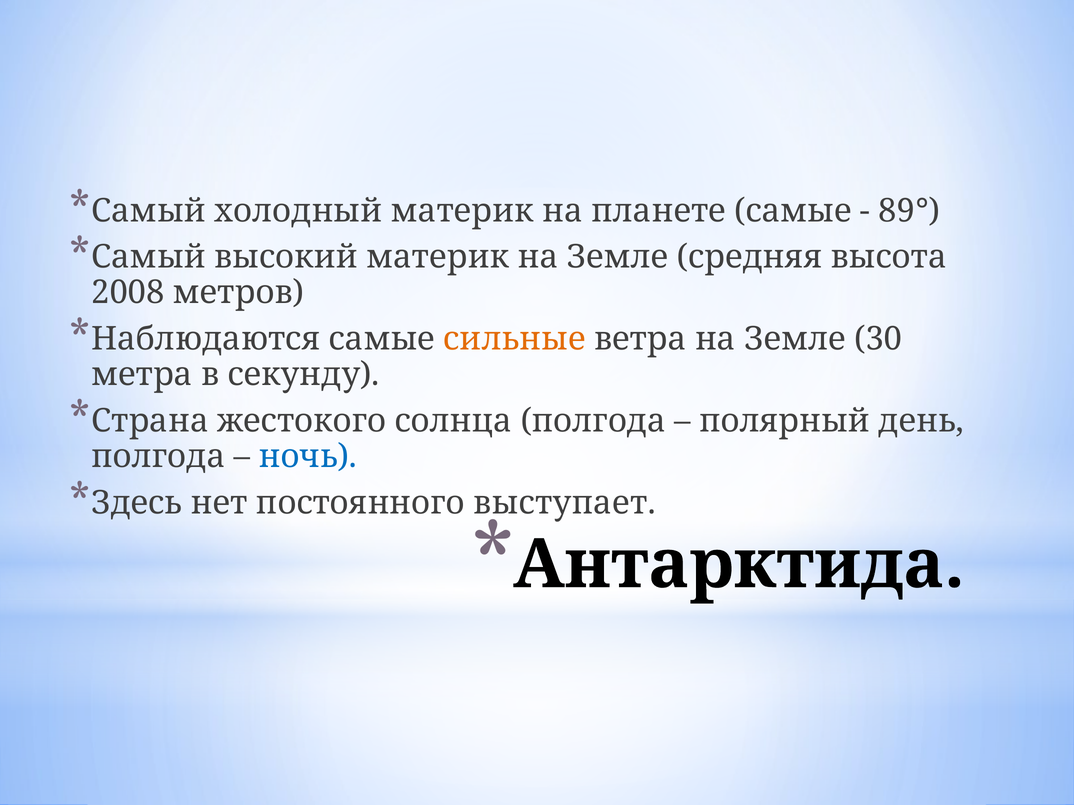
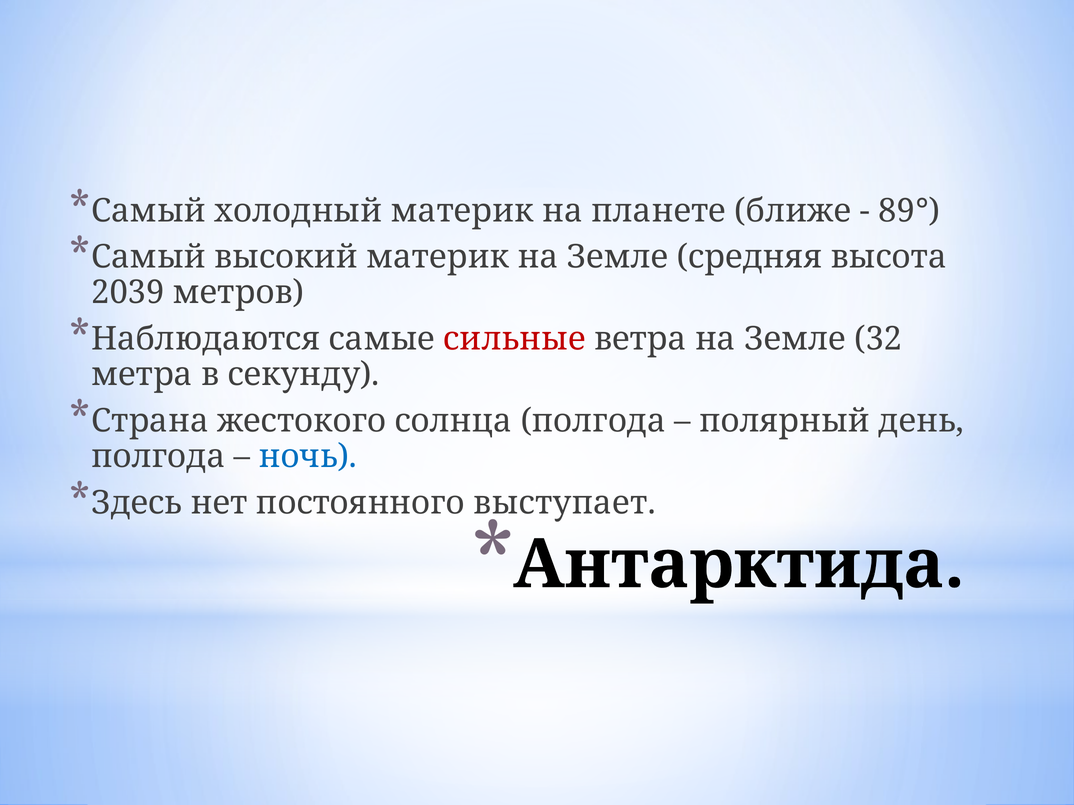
планете самые: самые -> ближе
2008: 2008 -> 2039
сильные colour: orange -> red
30: 30 -> 32
